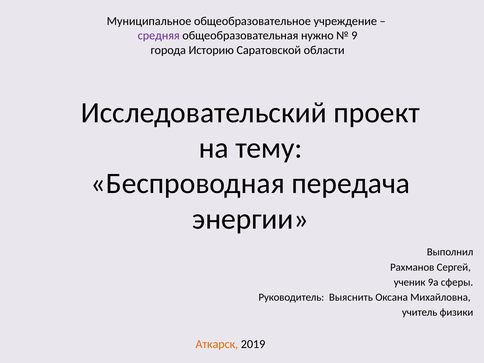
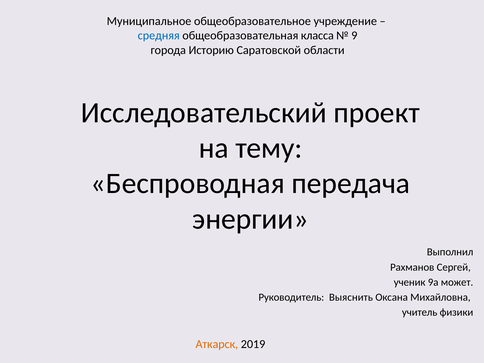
средняя colour: purple -> blue
нужно: нужно -> класса
сферы: сферы -> может
